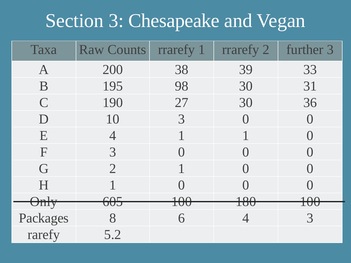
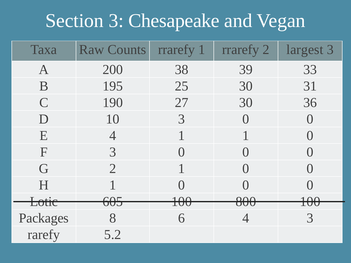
further: further -> largest
98: 98 -> 25
Only: Only -> Lotic
180: 180 -> 800
